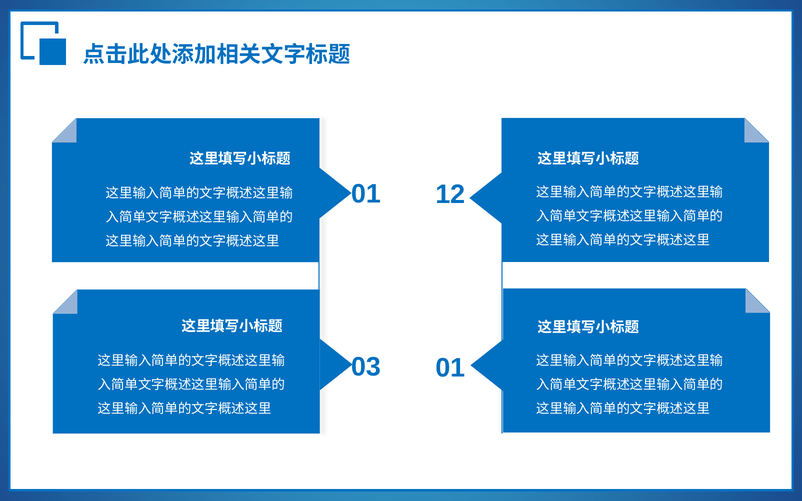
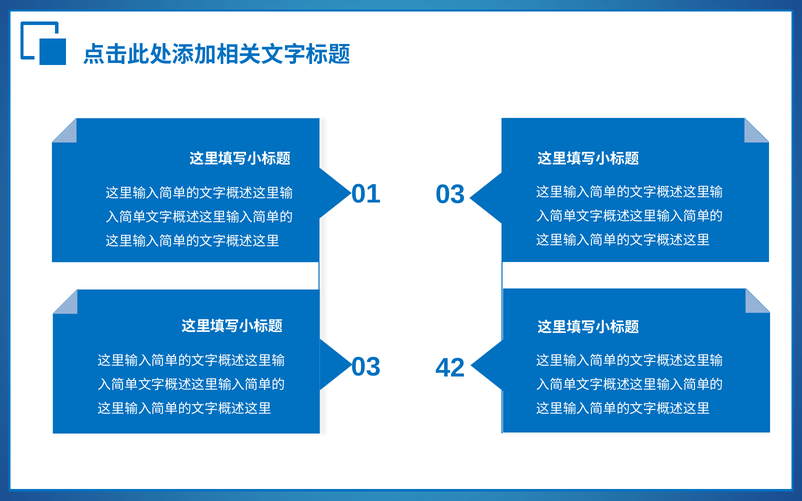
01 12: 12 -> 03
03 01: 01 -> 42
